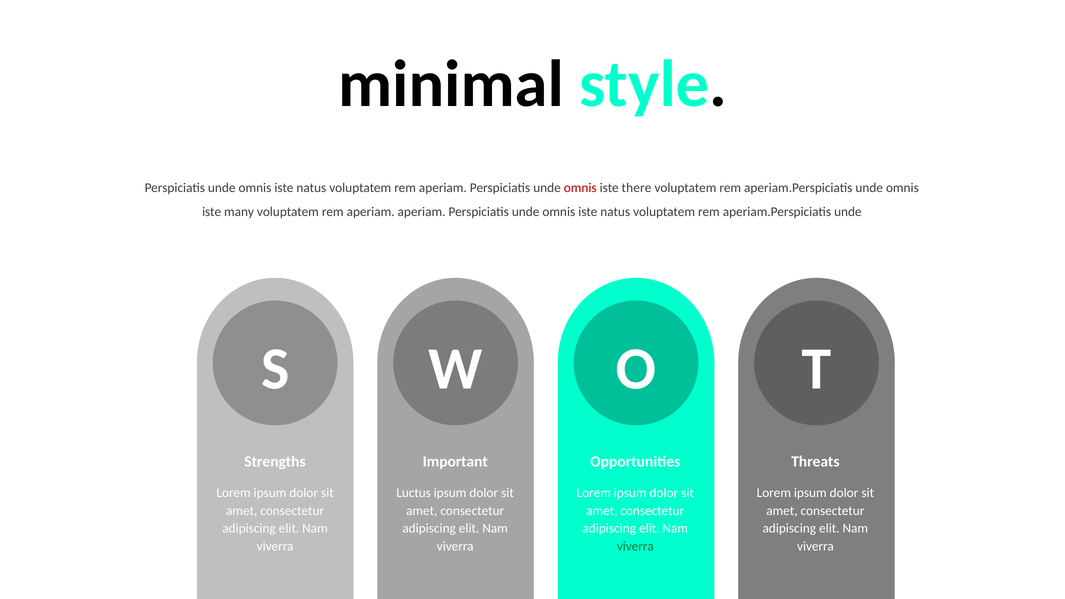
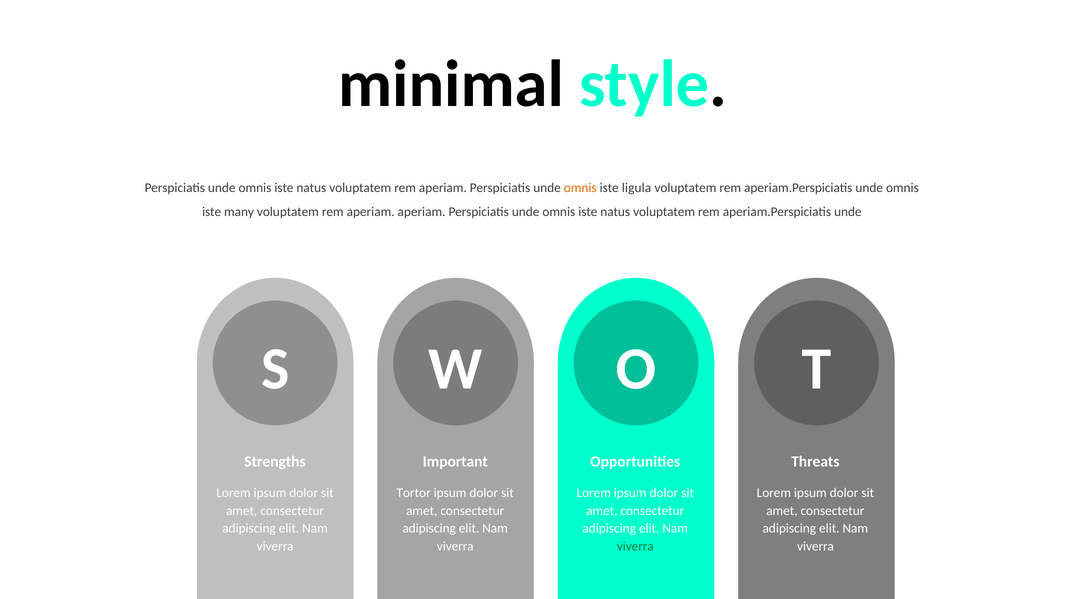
omnis at (580, 188) colour: red -> orange
there: there -> ligula
Luctus: Luctus -> Tortor
